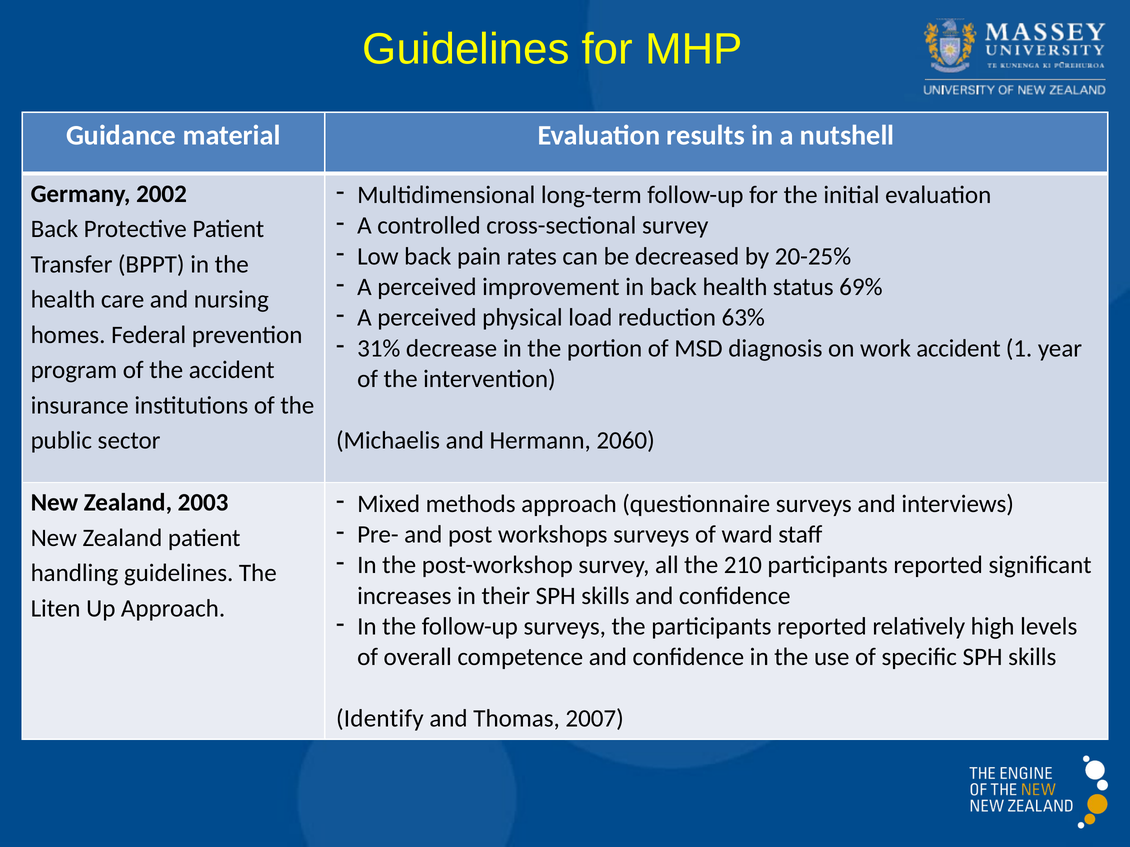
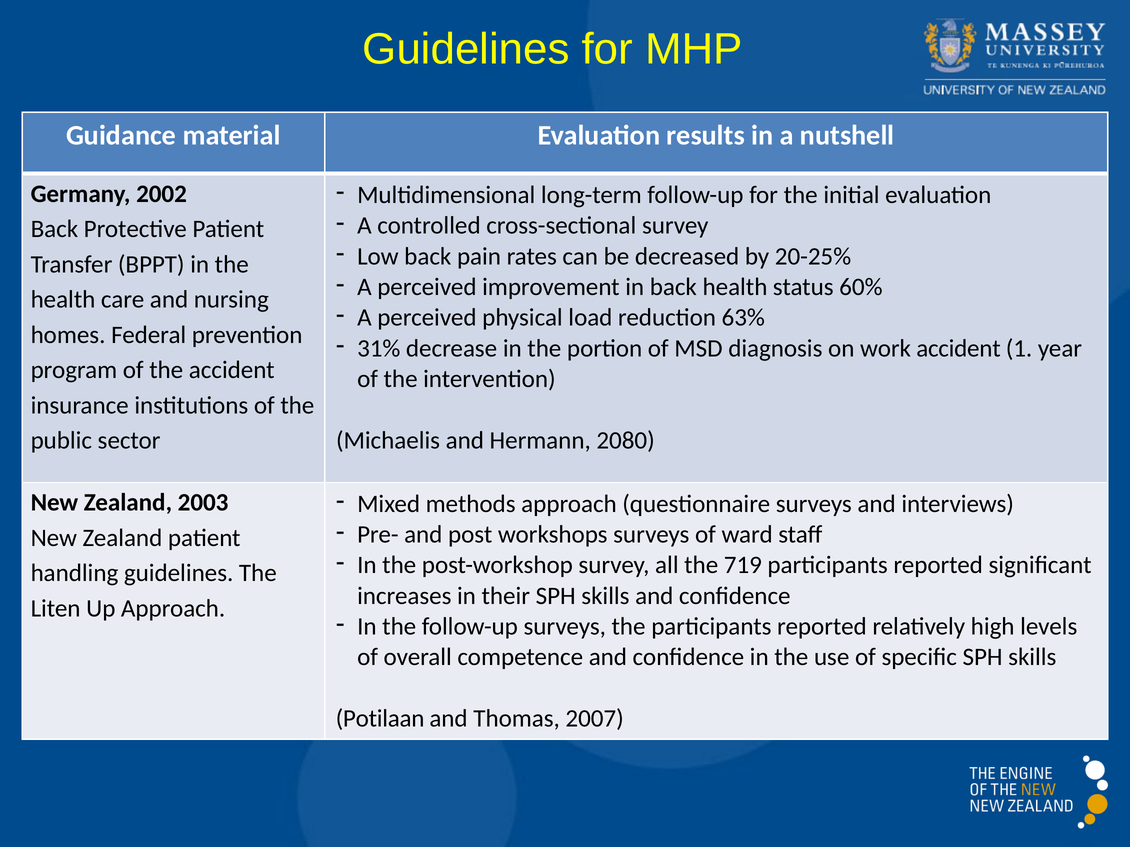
69%: 69% -> 60%
2060: 2060 -> 2080
210: 210 -> 719
Identify: Identify -> Potilaan
